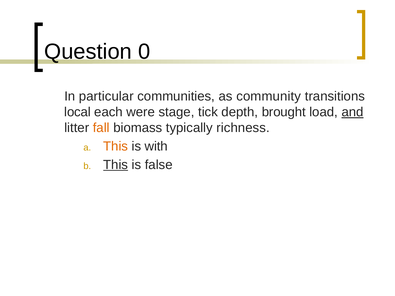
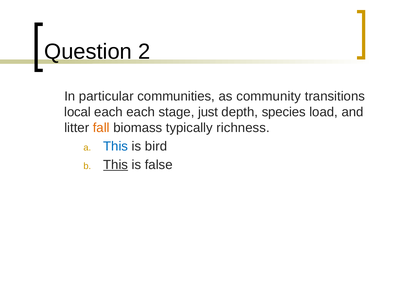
0: 0 -> 2
each were: were -> each
tick: tick -> just
brought: brought -> species
and underline: present -> none
This at (116, 146) colour: orange -> blue
with: with -> bird
